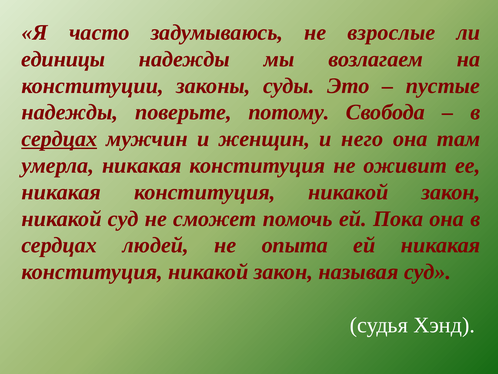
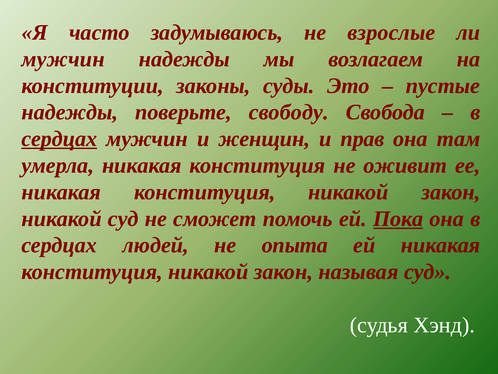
единицы at (63, 59): единицы -> мужчин
потому: потому -> свободу
него: него -> прав
Пока underline: none -> present
